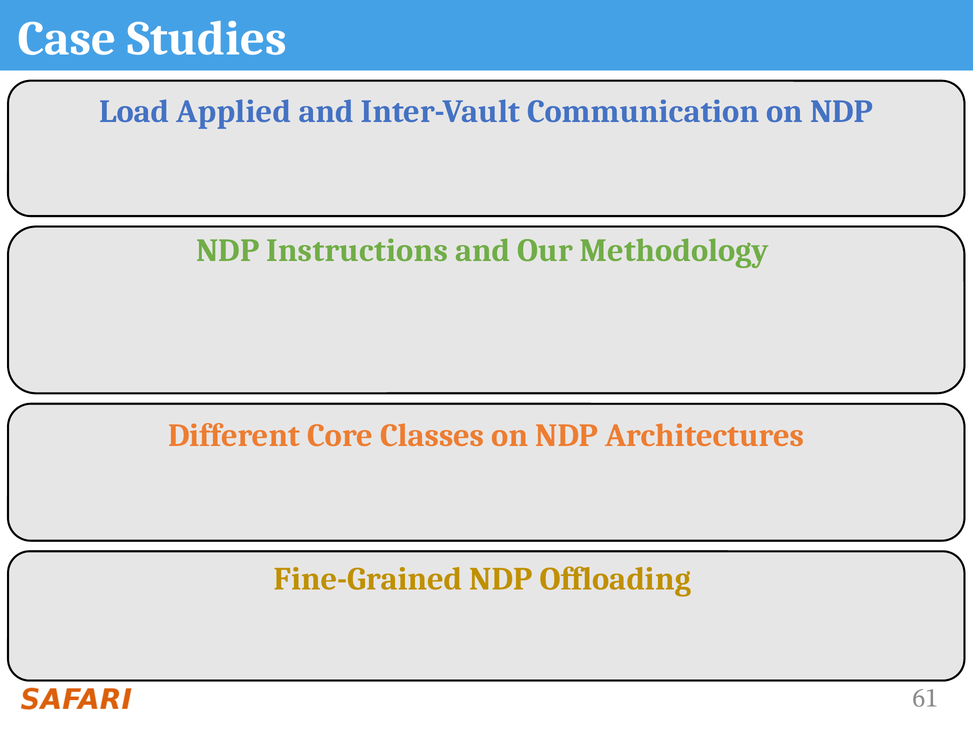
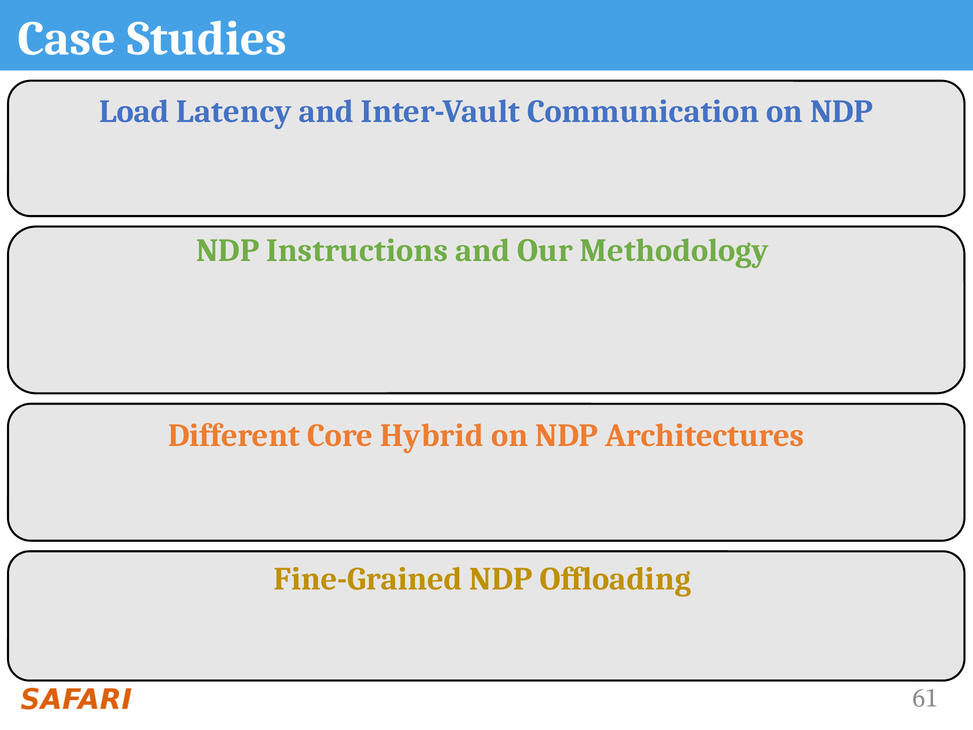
Load Applied: Applied -> Latency
Classes: Classes -> Hybrid
